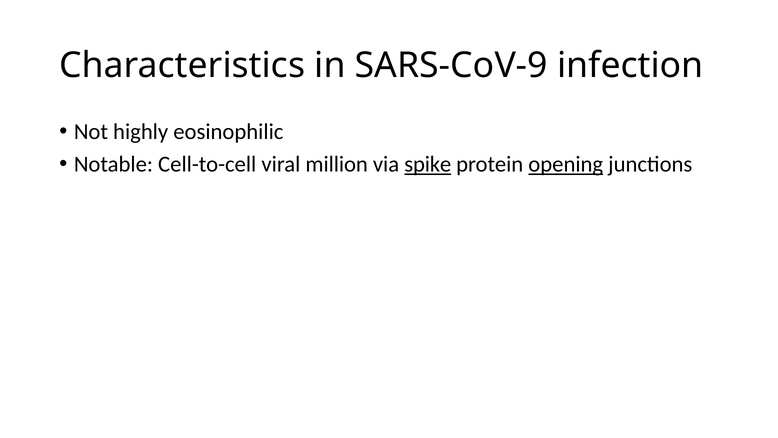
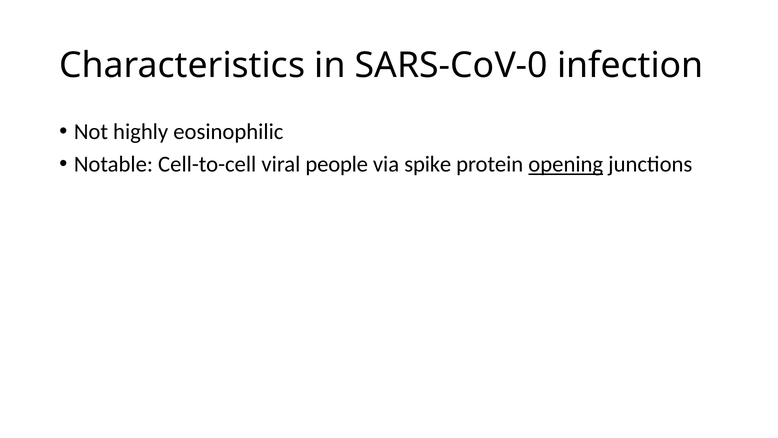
SARS-CoV-9: SARS-CoV-9 -> SARS-CoV-0
million: million -> people
spike underline: present -> none
